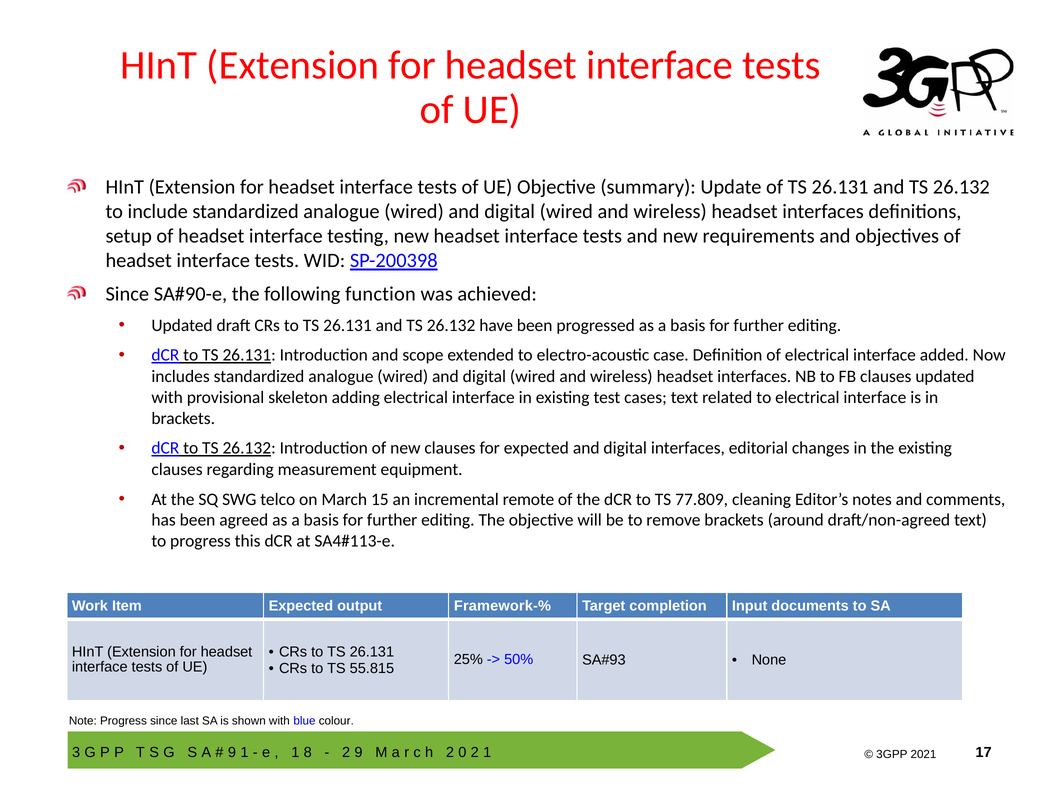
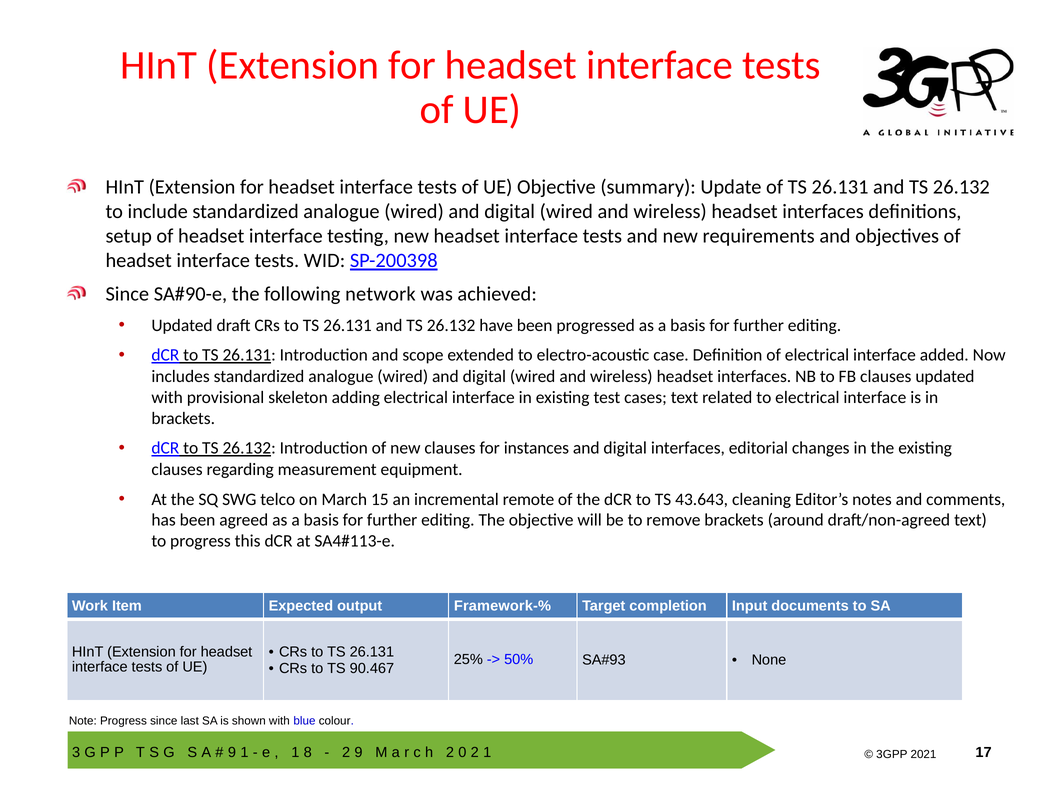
function: function -> network
for expected: expected -> instances
77.809: 77.809 -> 43.643
55.815: 55.815 -> 90.467
